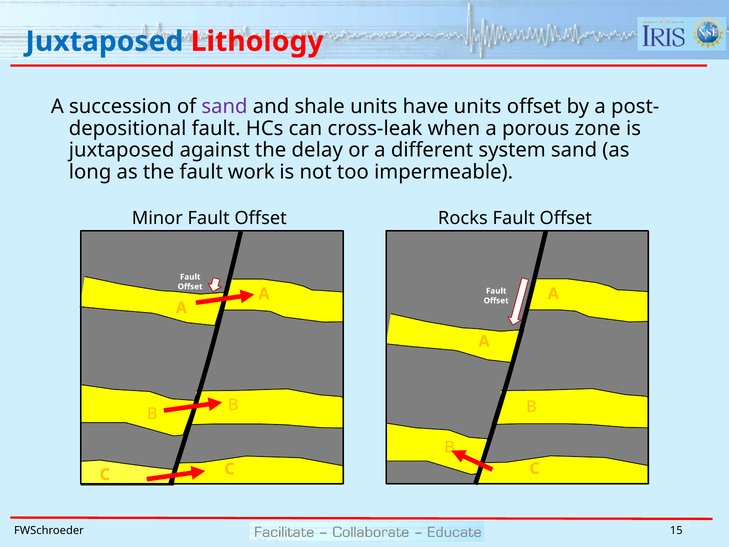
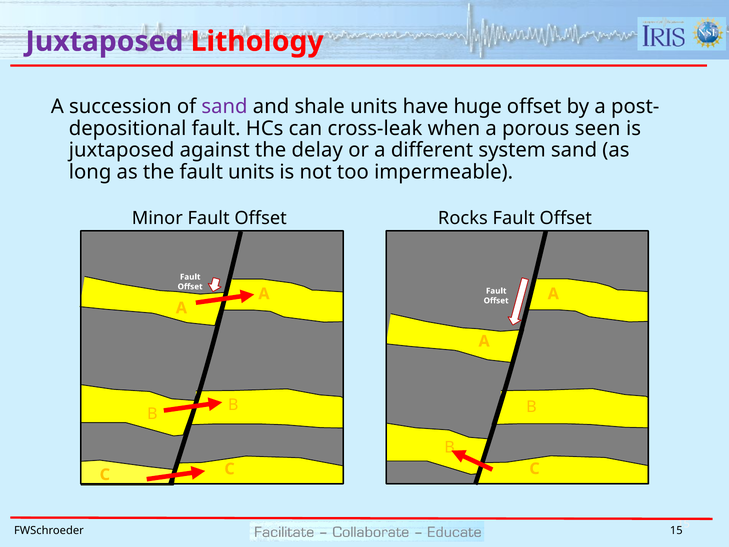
Juxtaposed at (104, 41) colour: blue -> purple
have units: units -> huge
zone: zone -> seen
fault work: work -> units
